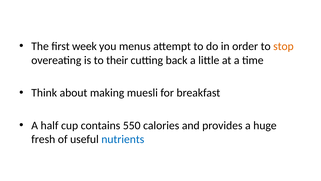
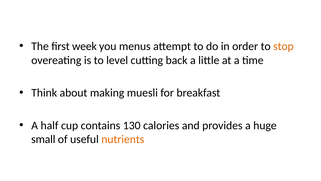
their: their -> level
550: 550 -> 130
fresh: fresh -> small
nutrients colour: blue -> orange
